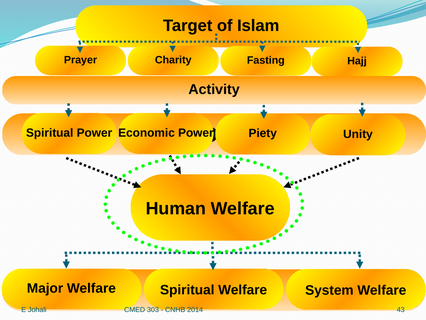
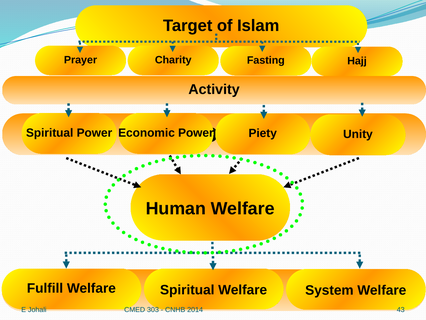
Major: Major -> Fulfill
